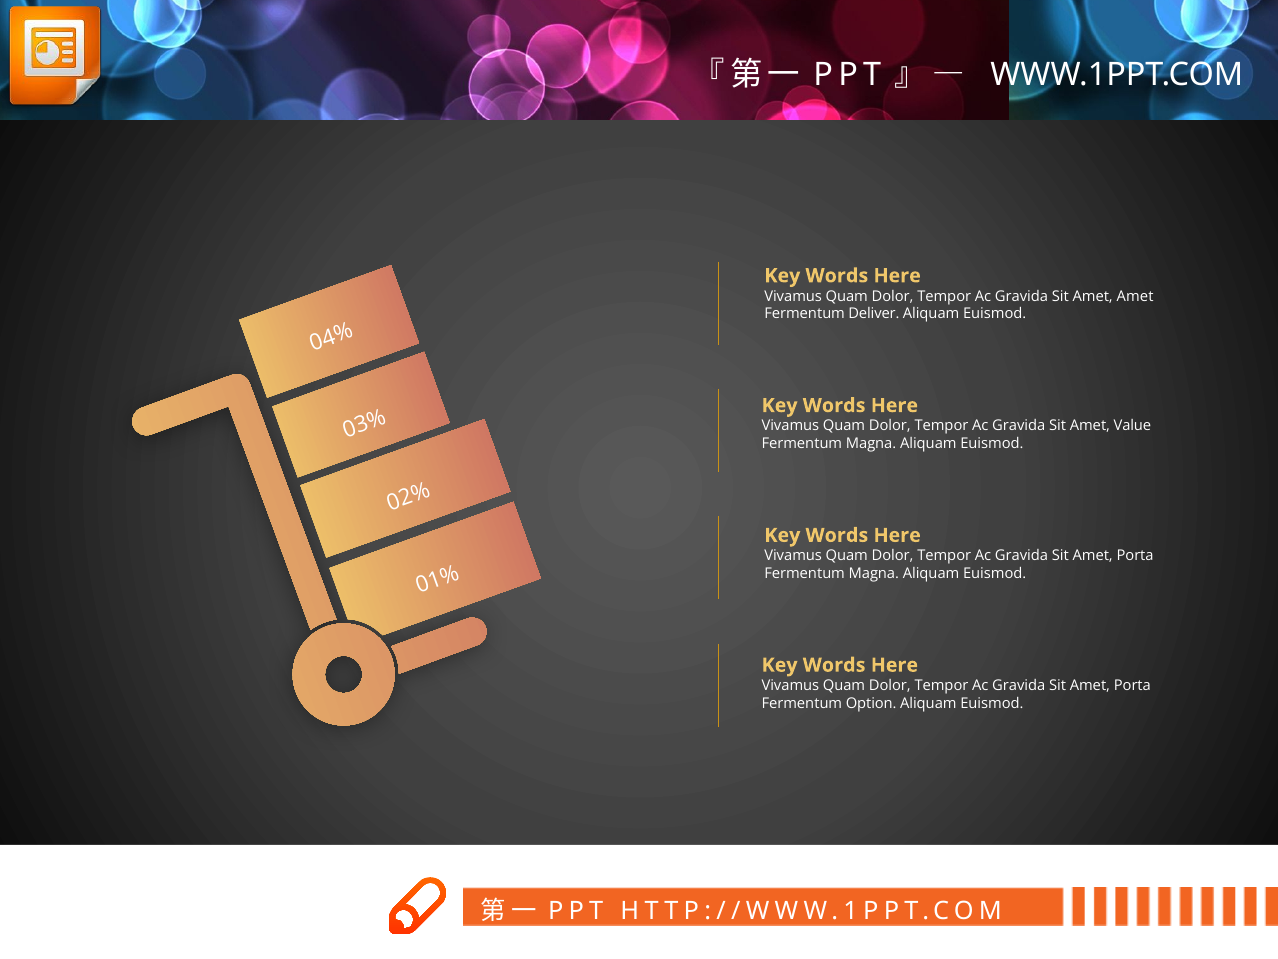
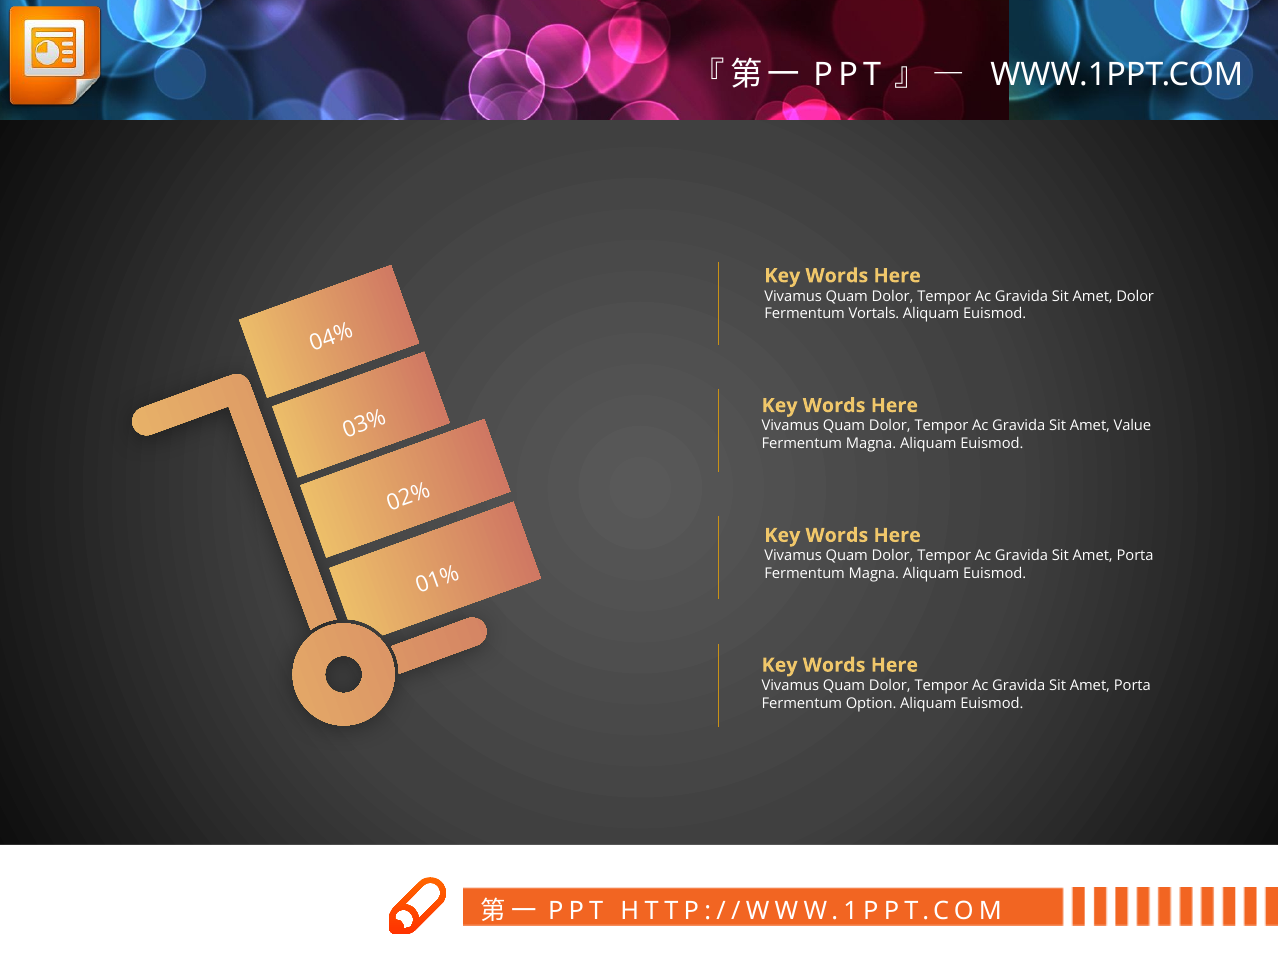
Amet Amet: Amet -> Dolor
Deliver: Deliver -> Vortals
